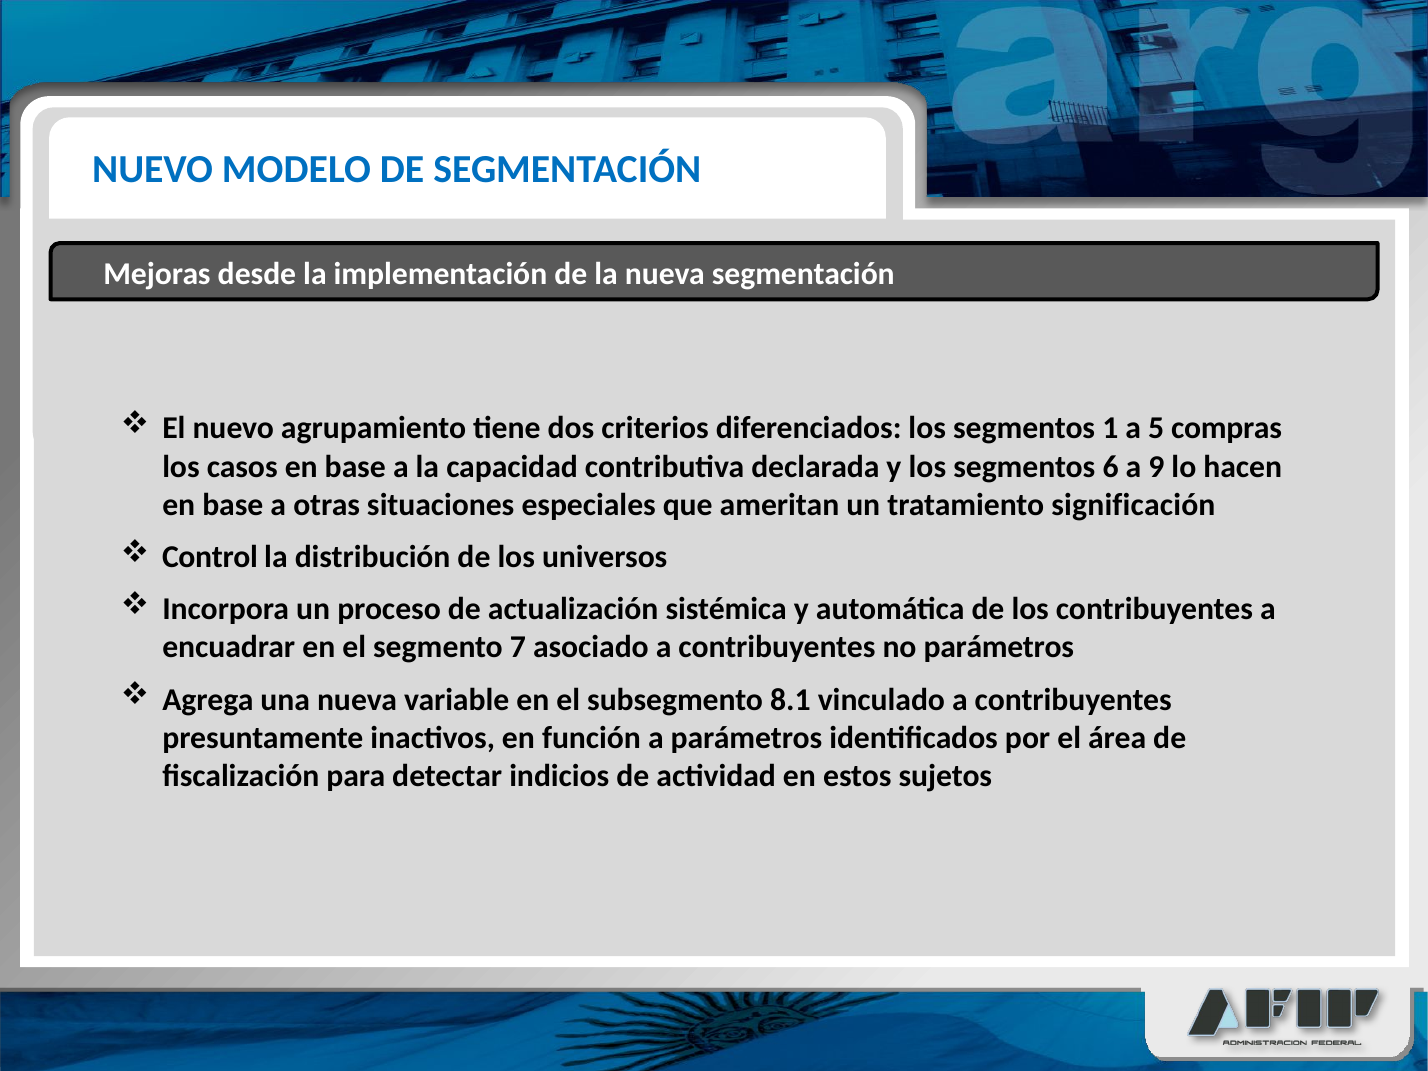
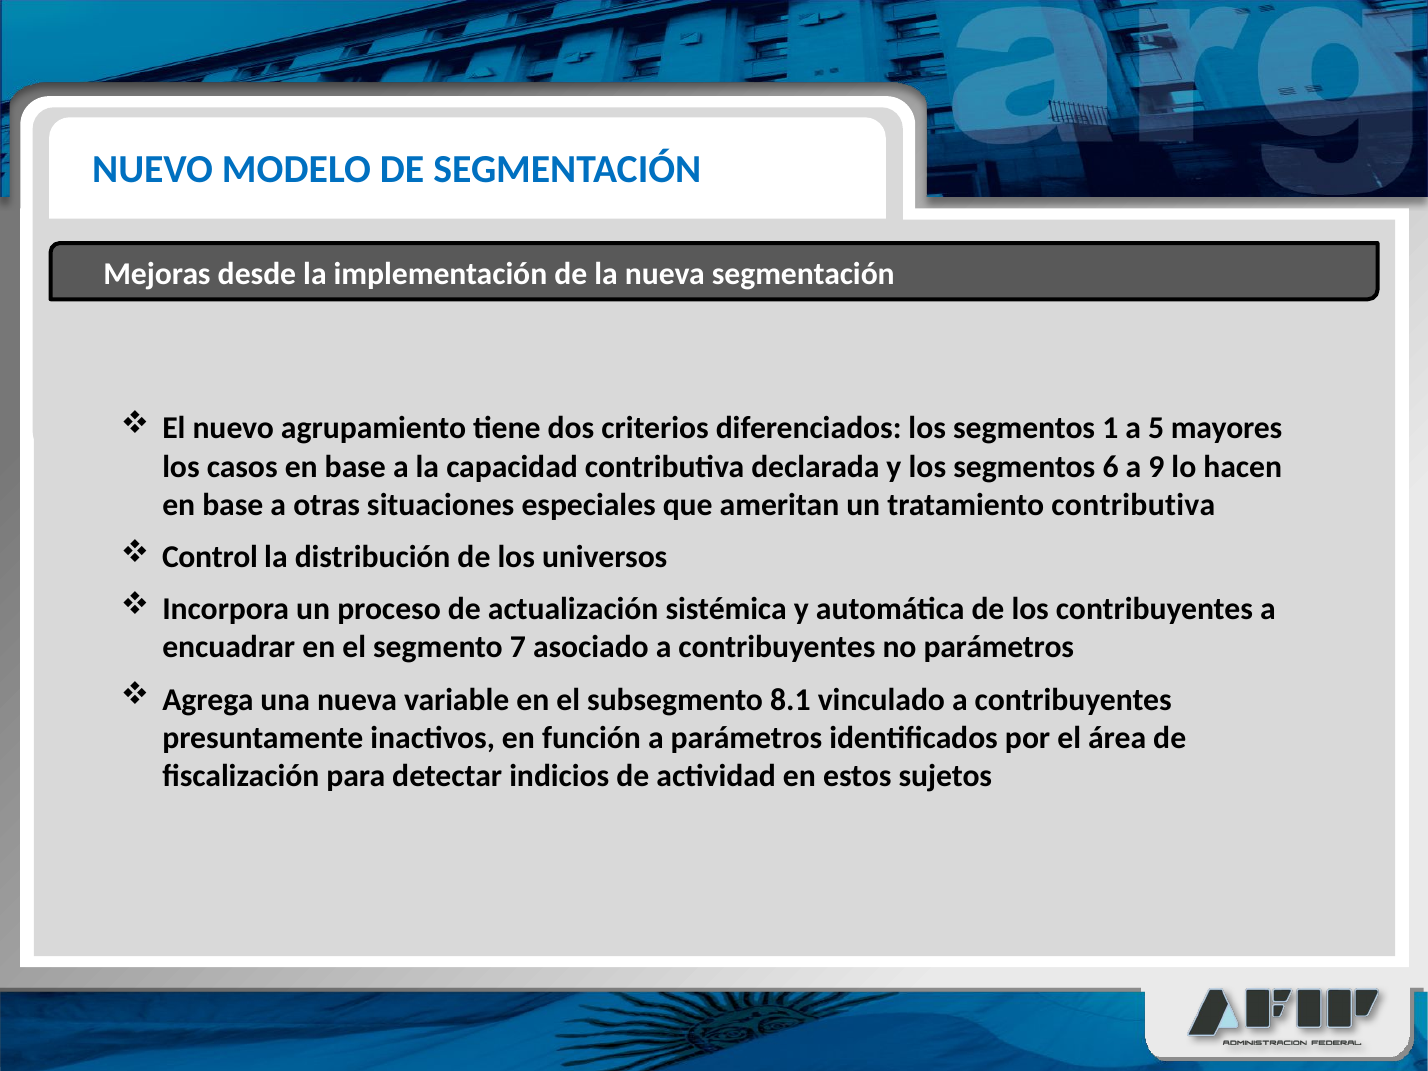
compras: compras -> mayores
tratamiento significación: significación -> contributiva
